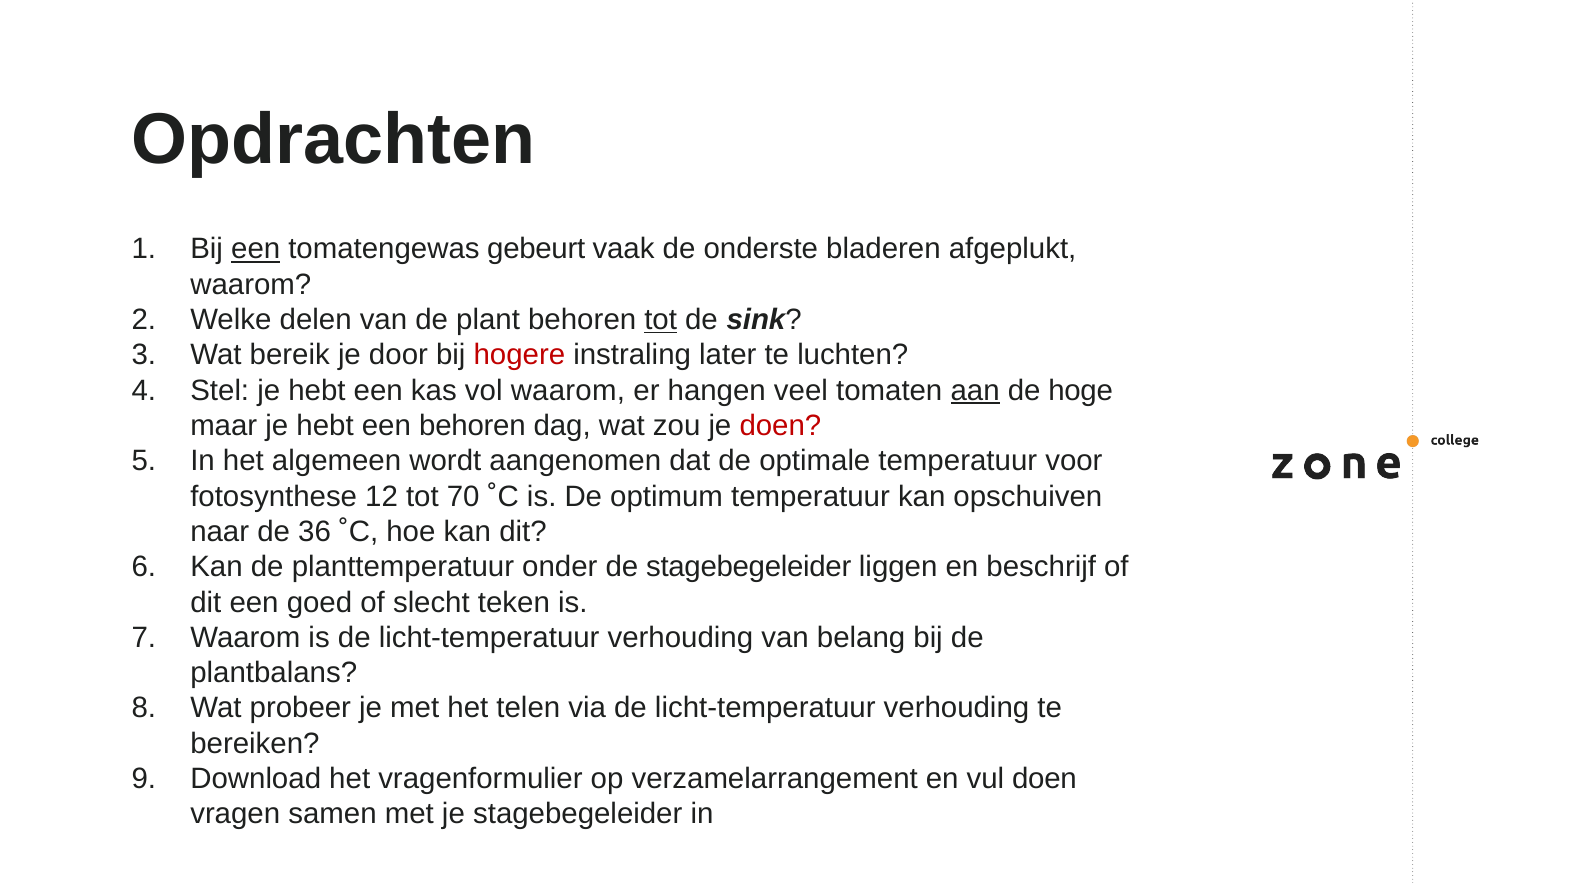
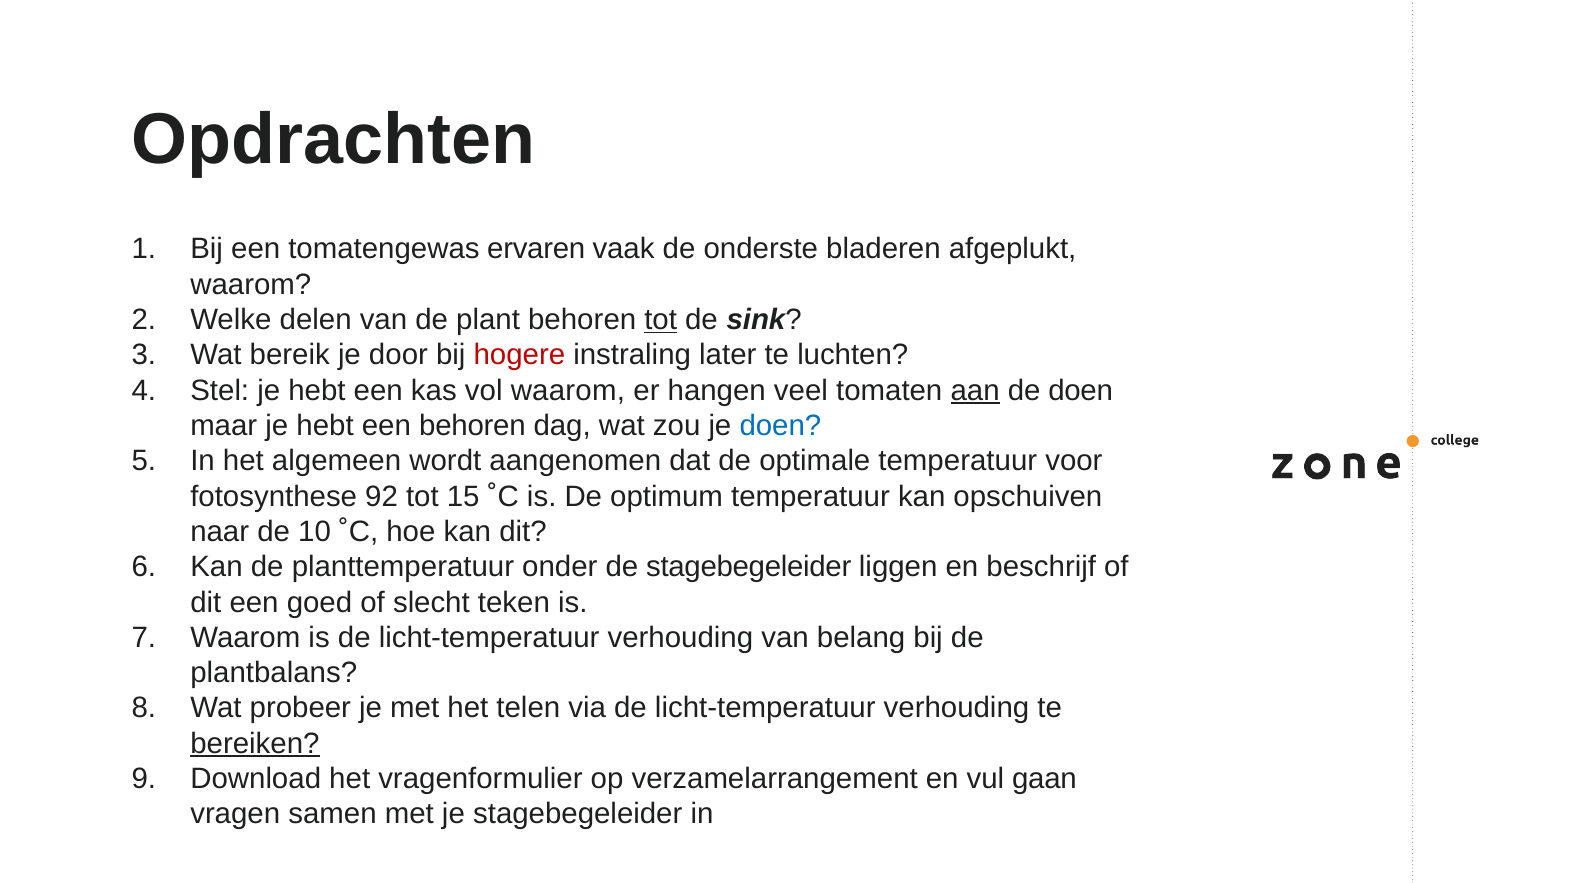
een at (256, 249) underline: present -> none
gebeurt: gebeurt -> ervaren
de hoge: hoge -> doen
doen at (780, 426) colour: red -> blue
12: 12 -> 92
70: 70 -> 15
36: 36 -> 10
bereiken underline: none -> present
vul doen: doen -> gaan
